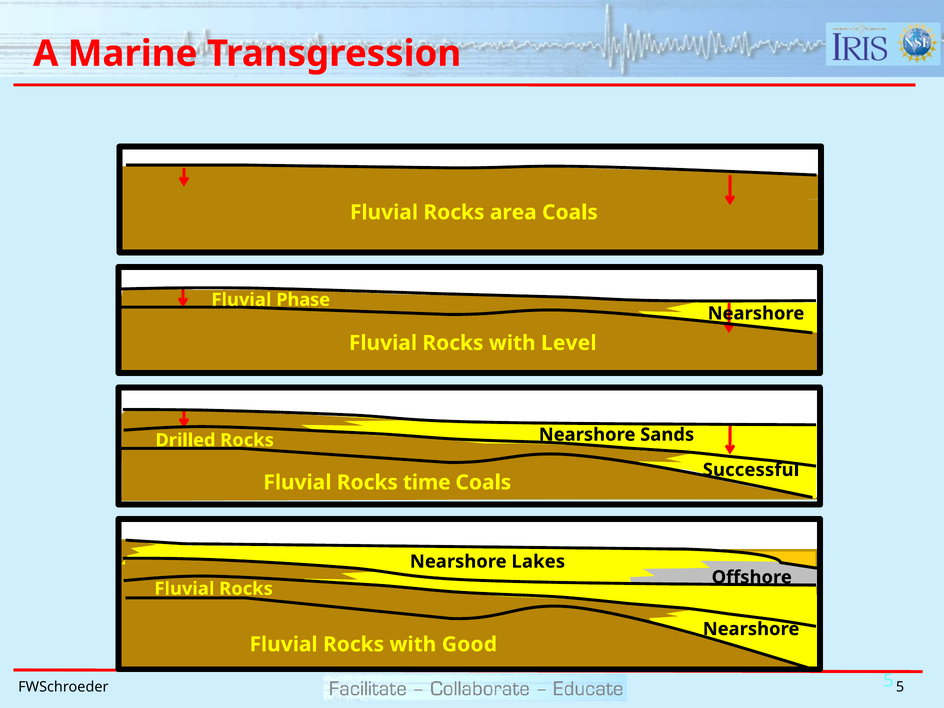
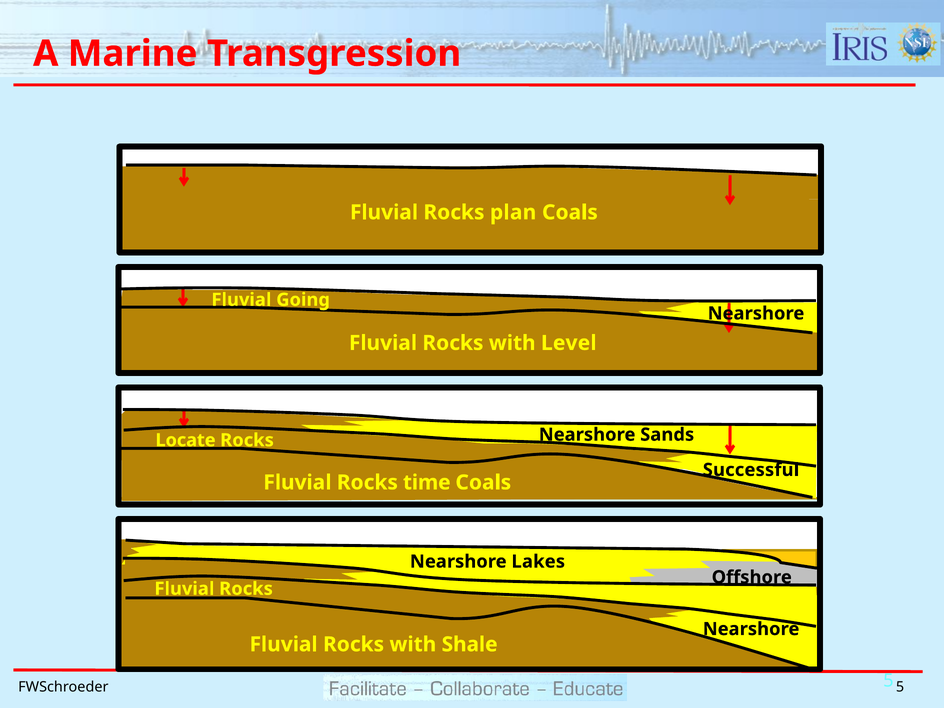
area: area -> plan
Phase: Phase -> Going
Drilled: Drilled -> Locate
Good: Good -> Shale
